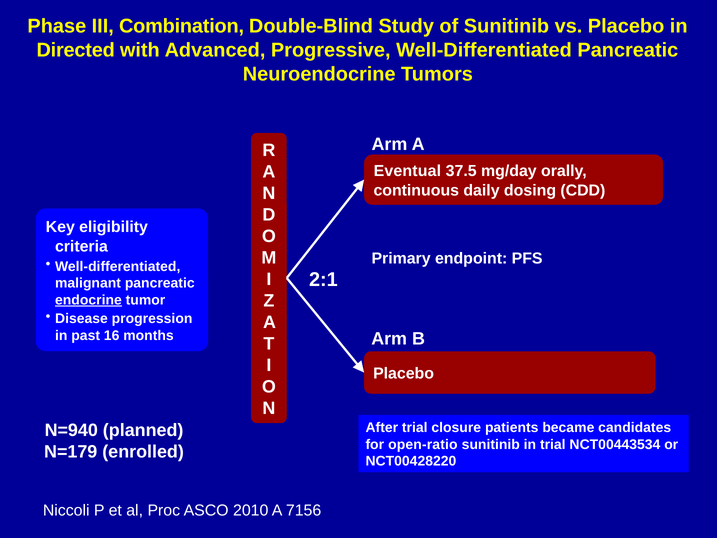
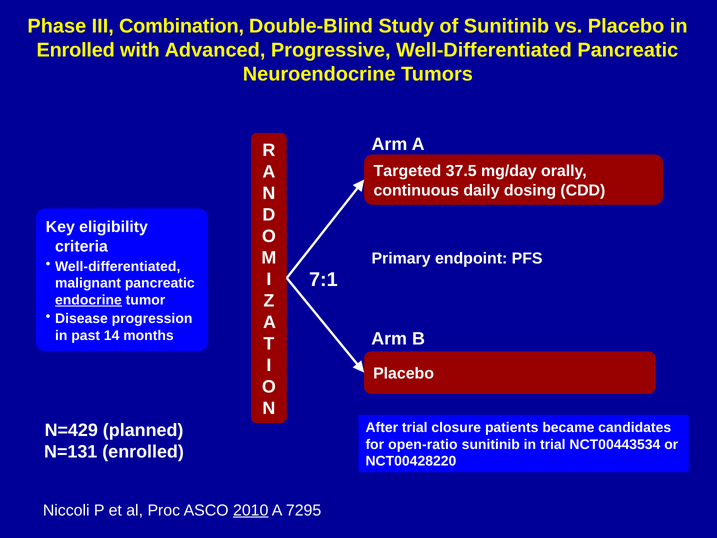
Directed at (76, 50): Directed -> Enrolled
Eventual: Eventual -> Targeted
2:1: 2:1 -> 7:1
16: 16 -> 14
N=940: N=940 -> N=429
N=179: N=179 -> N=131
2010 underline: none -> present
7156: 7156 -> 7295
